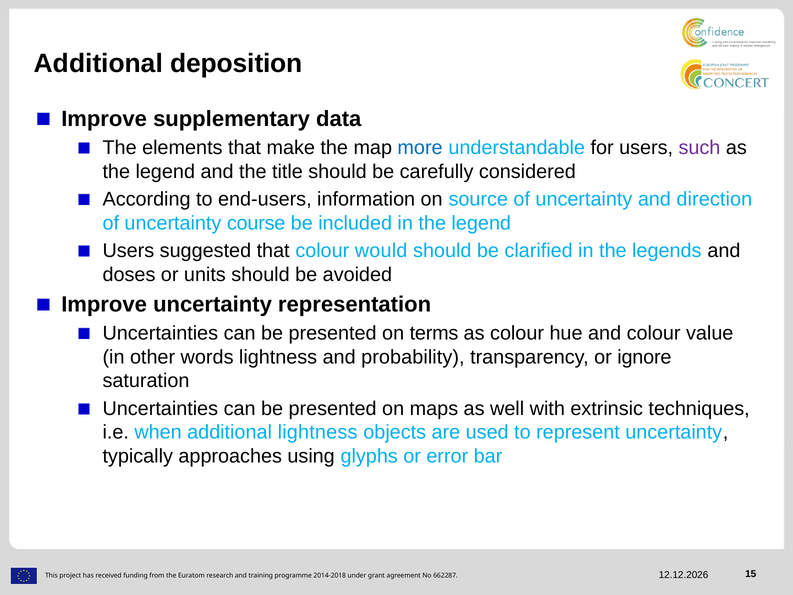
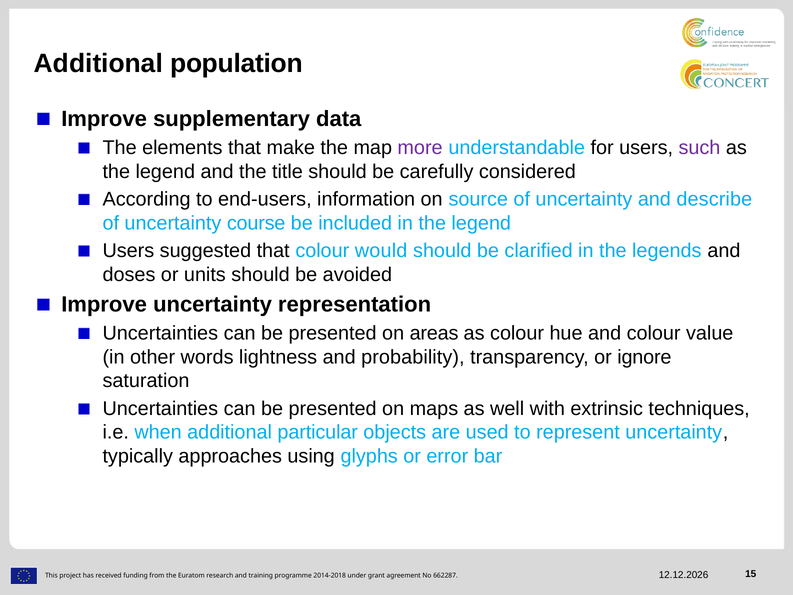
deposition: deposition -> population
more colour: blue -> purple
direction: direction -> describe
terms: terms -> areas
additional lightness: lightness -> particular
